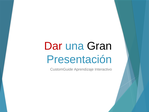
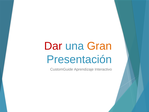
Gran colour: black -> orange
